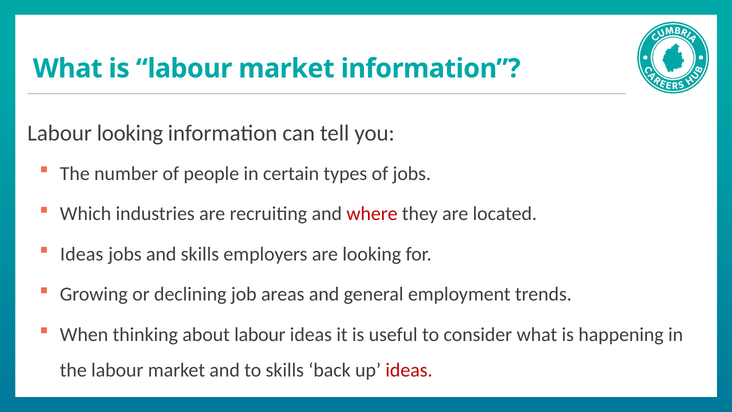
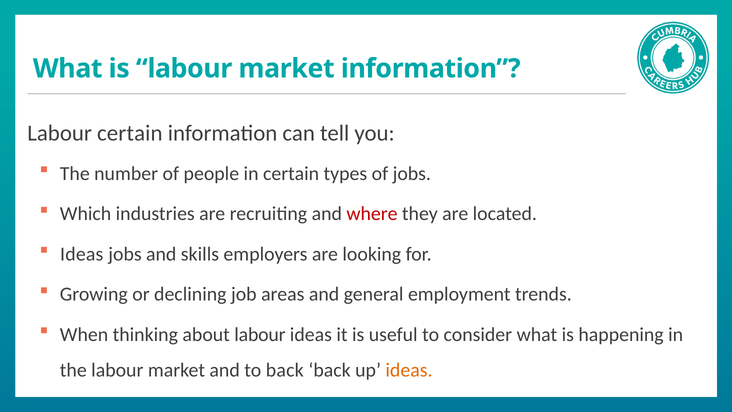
Labour looking: looking -> certain
to skills: skills -> back
ideas at (409, 370) colour: red -> orange
